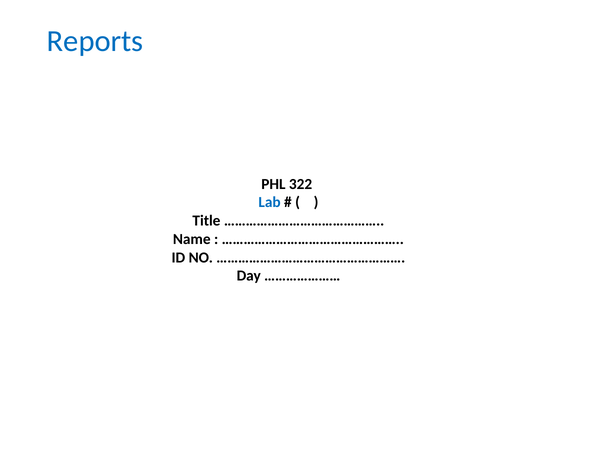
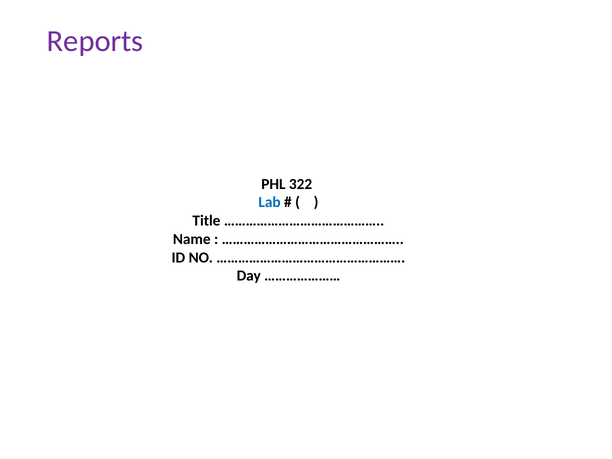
Reports colour: blue -> purple
